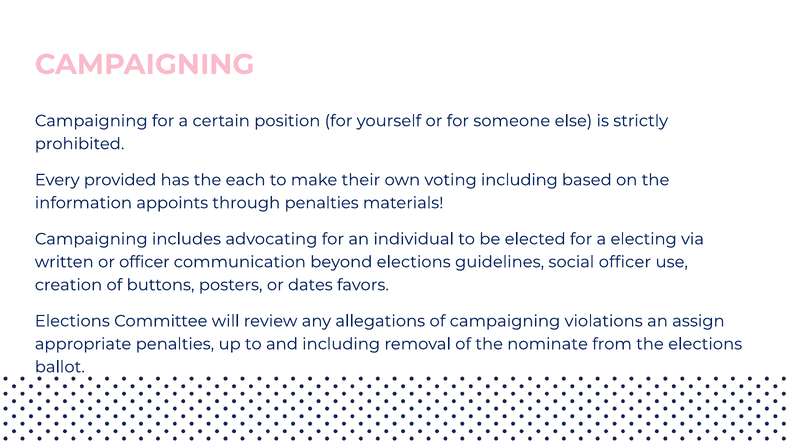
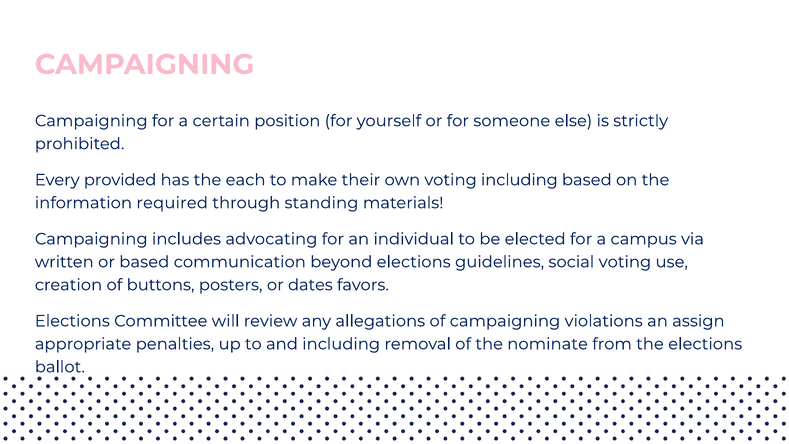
appoints: appoints -> required
through penalties: penalties -> standing
electing: electing -> campus
or officer: officer -> based
social officer: officer -> voting
